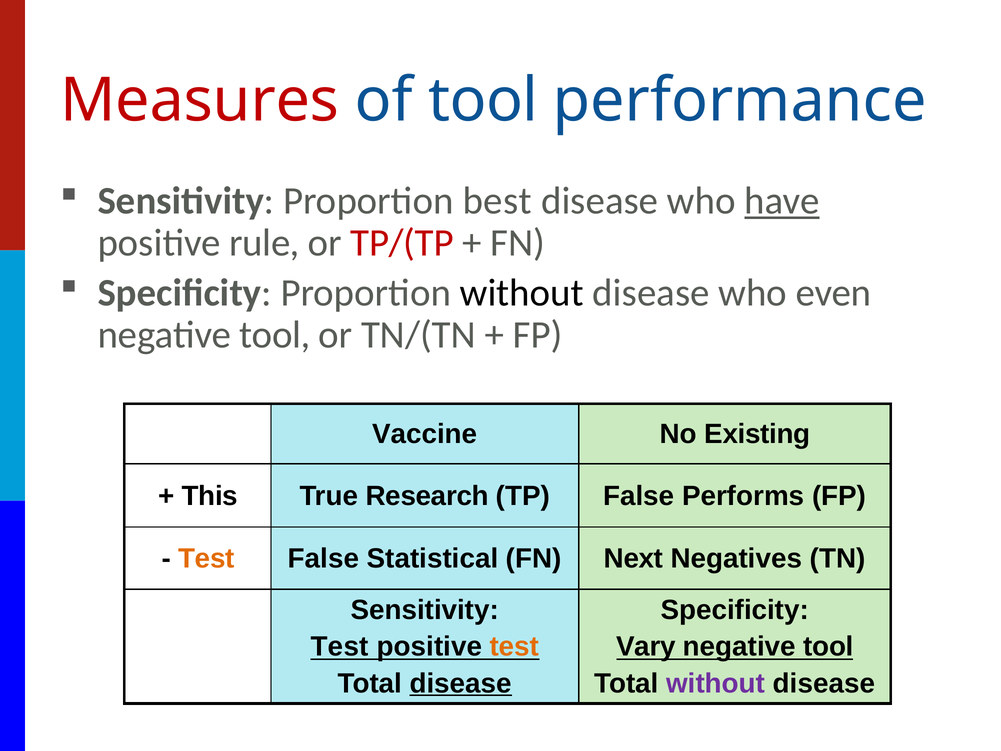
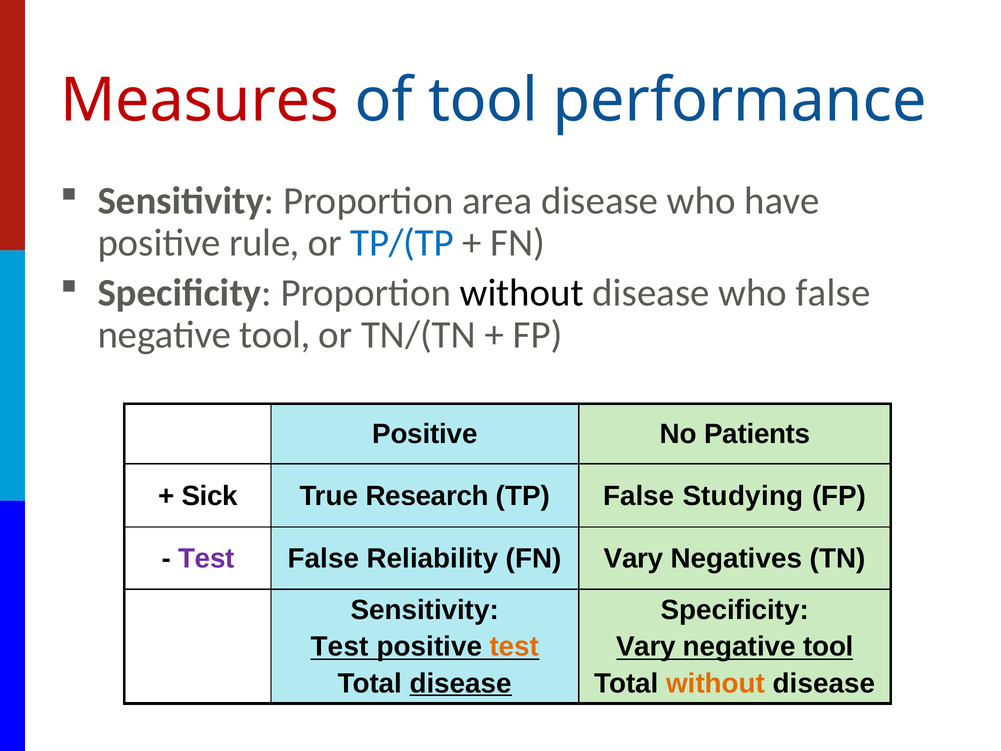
best: best -> area
have underline: present -> none
TP/(TP colour: red -> blue
who even: even -> false
Vaccine at (425, 434): Vaccine -> Positive
Existing: Existing -> Patients
This: This -> Sick
Performs: Performs -> Studying
Test at (206, 558) colour: orange -> purple
Statistical: Statistical -> Reliability
FN Next: Next -> Vary
without at (716, 683) colour: purple -> orange
